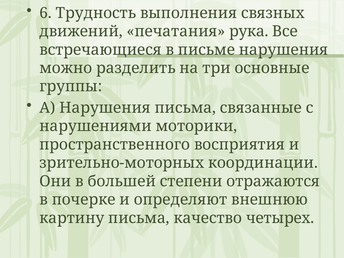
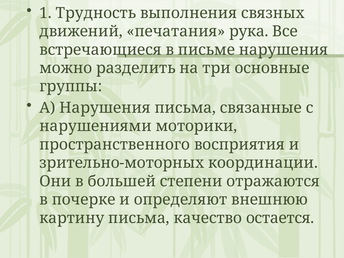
6: 6 -> 1
четырех: четырех -> остается
